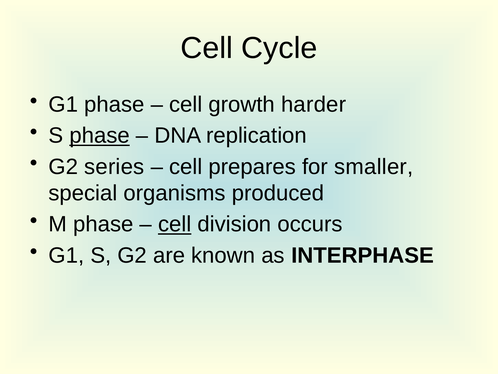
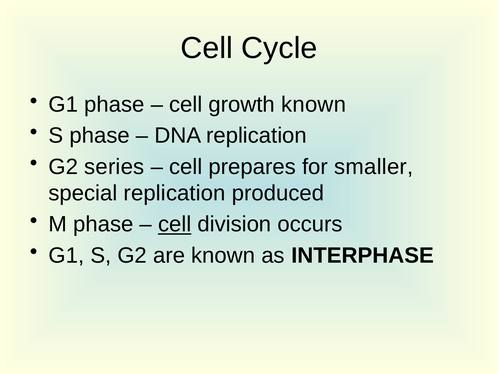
growth harder: harder -> known
phase at (100, 135) underline: present -> none
special organisms: organisms -> replication
